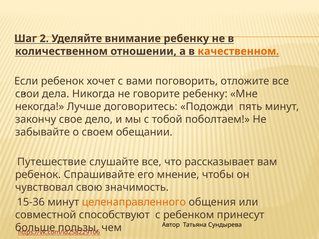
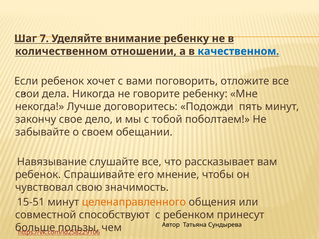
2: 2 -> 7
качественном colour: orange -> blue
Путешествие: Путешествие -> Навязывание
15-36: 15-36 -> 15-51
